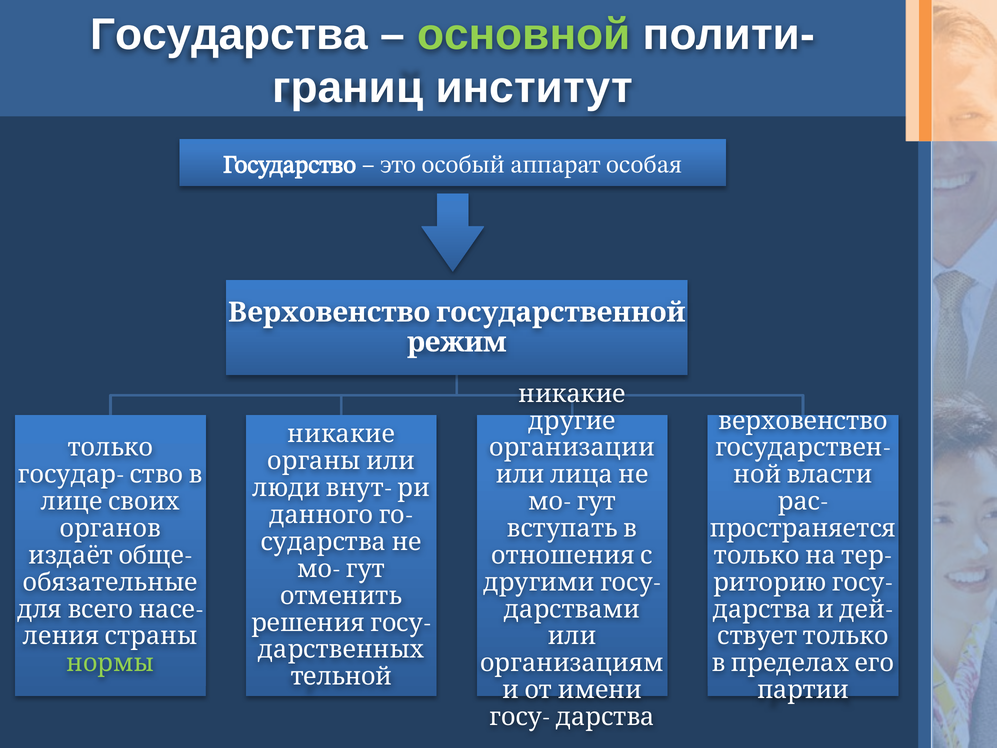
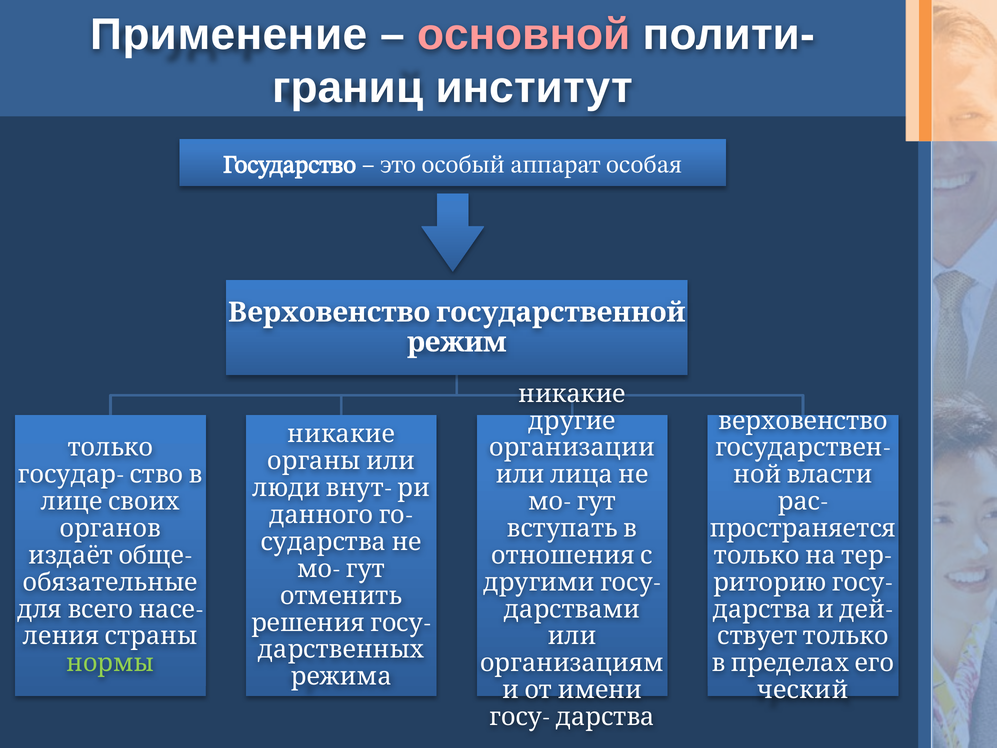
Государства: Государства -> Применение
основной colour: light green -> pink
тельной: тельной -> режима
партии: партии -> ческий
